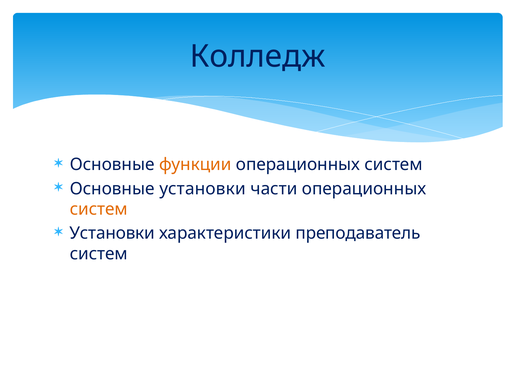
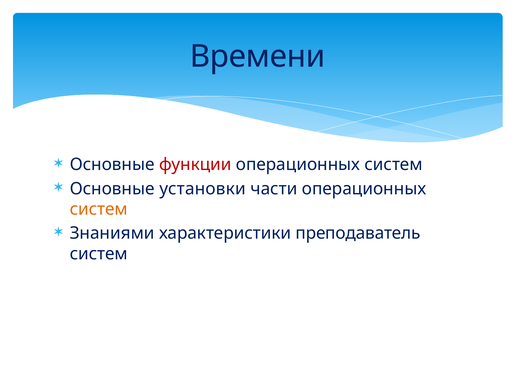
Колледж: Колледж -> Времени
функции colour: orange -> red
Установки at (112, 233): Установки -> Знаниями
